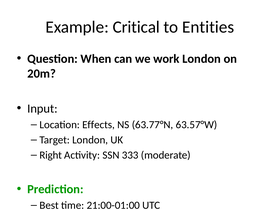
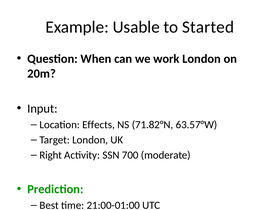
Critical: Critical -> Usable
Entities: Entities -> Started
63.77°N: 63.77°N -> 71.82°N
333: 333 -> 700
